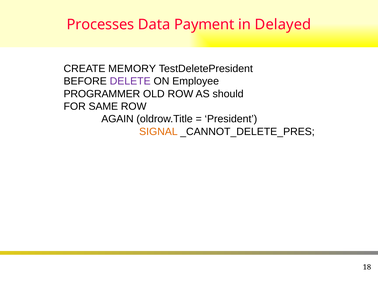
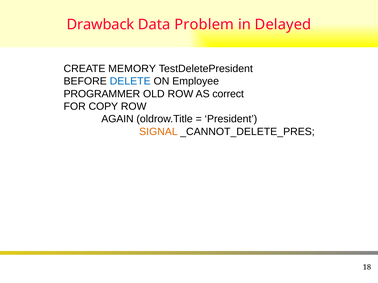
Processes: Processes -> Drawback
Payment: Payment -> Problem
DELETE colour: purple -> blue
should: should -> correct
SAME: SAME -> COPY
